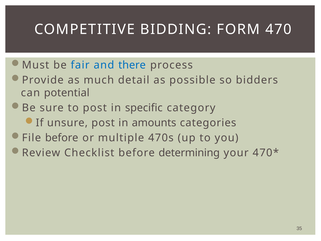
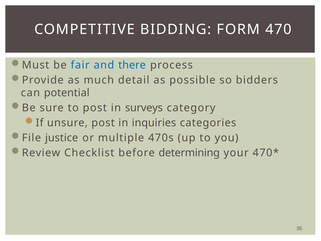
specific: specific -> surveys
amounts: amounts -> inquiries
File before: before -> justice
